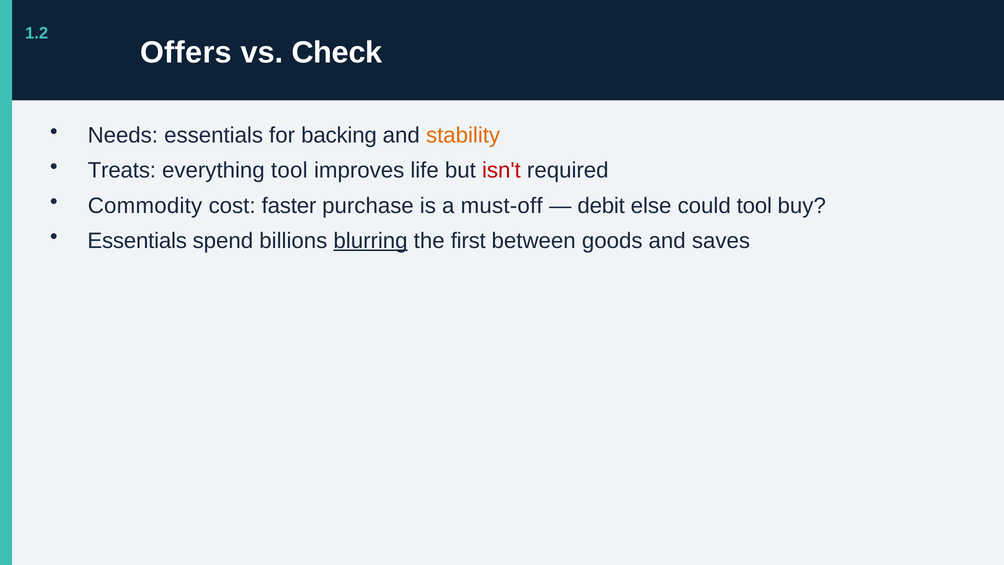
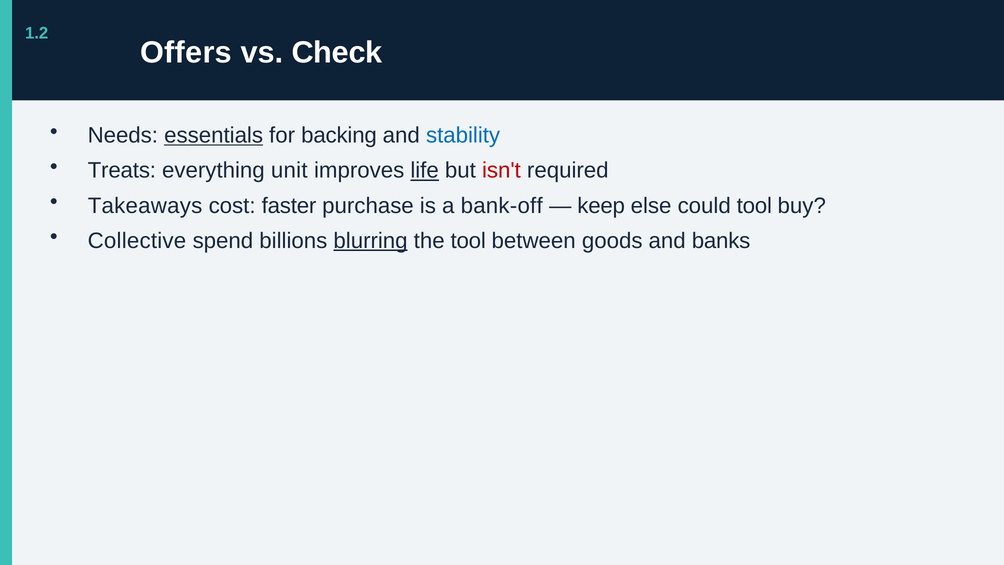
essentials at (214, 135) underline: none -> present
stability colour: orange -> blue
everything tool: tool -> unit
life underline: none -> present
Commodity: Commodity -> Takeaways
must-off: must-off -> bank-off
debit: debit -> keep
Essentials at (137, 241): Essentials -> Collective
the first: first -> tool
saves: saves -> banks
